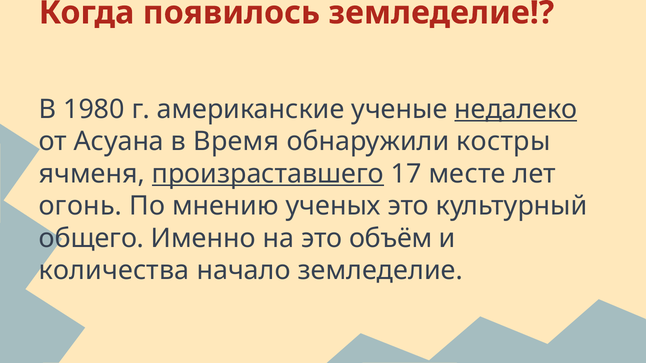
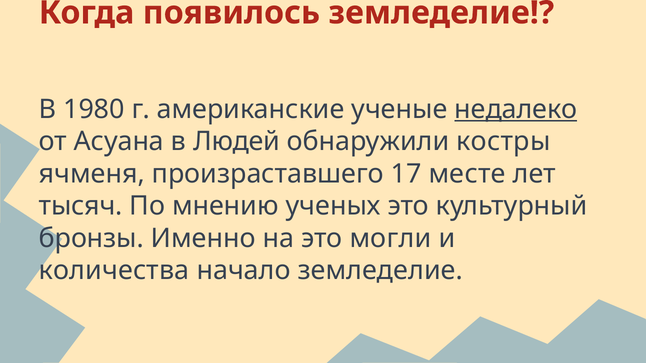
Время: Время -> Людей
произраставшего underline: present -> none
огонь: огонь -> тысяч
общего: общего -> бронзы
объём: объём -> могли
